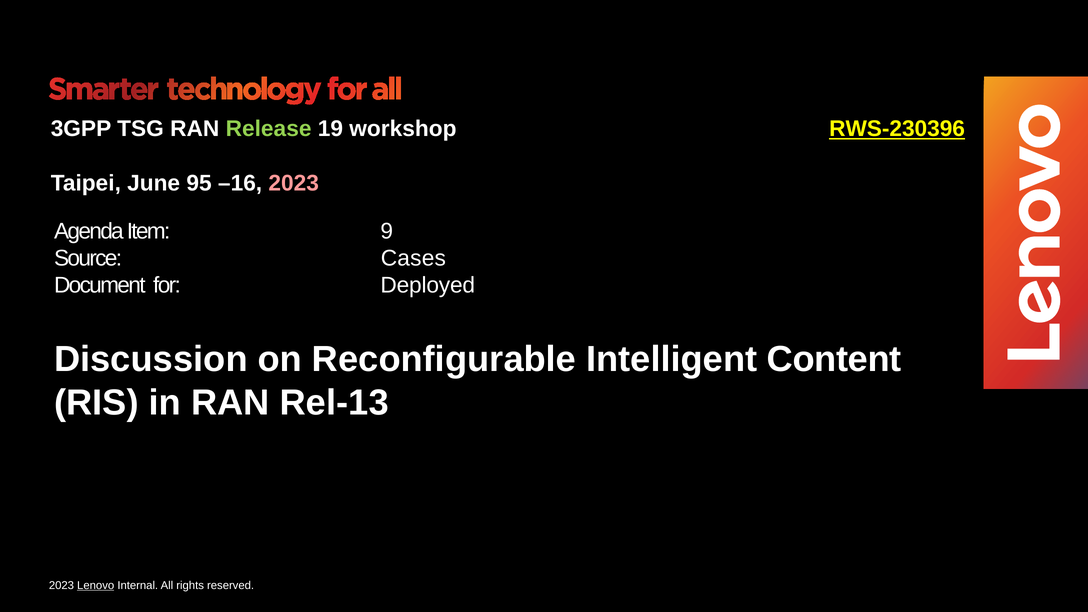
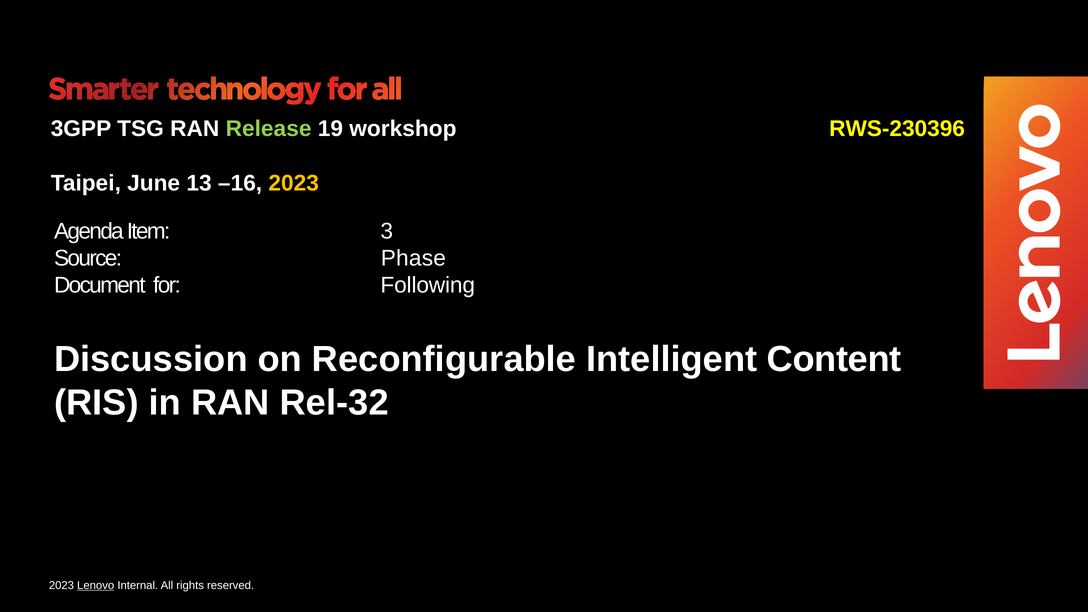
RWS-230396 underline: present -> none
95: 95 -> 13
2023 at (294, 183) colour: pink -> yellow
9: 9 -> 3
Cases: Cases -> Phase
Deployed: Deployed -> Following
Rel-13: Rel-13 -> Rel-32
